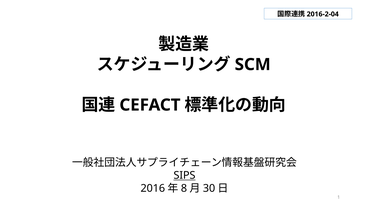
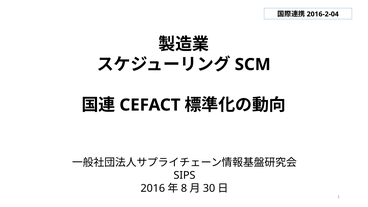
SIPS underline: present -> none
